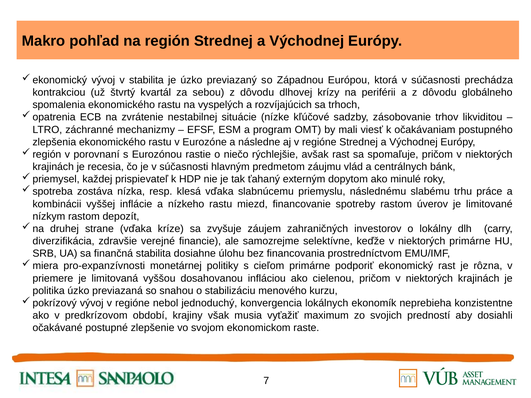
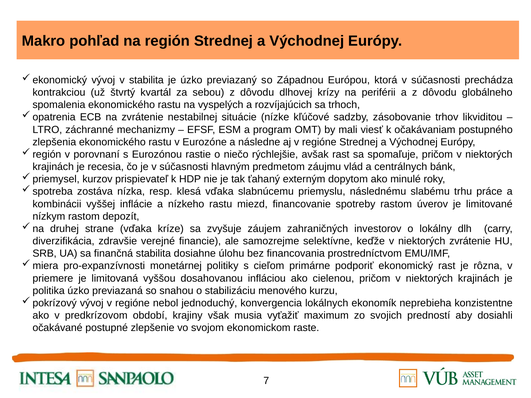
každej: každej -> kurzov
niektorých primárne: primárne -> zvrátenie
